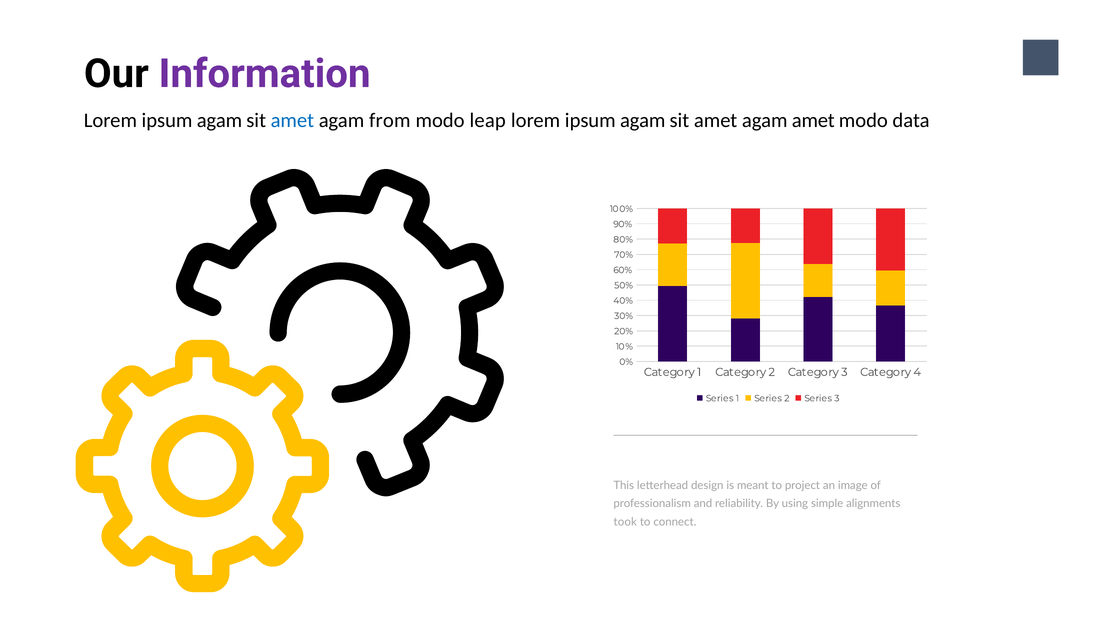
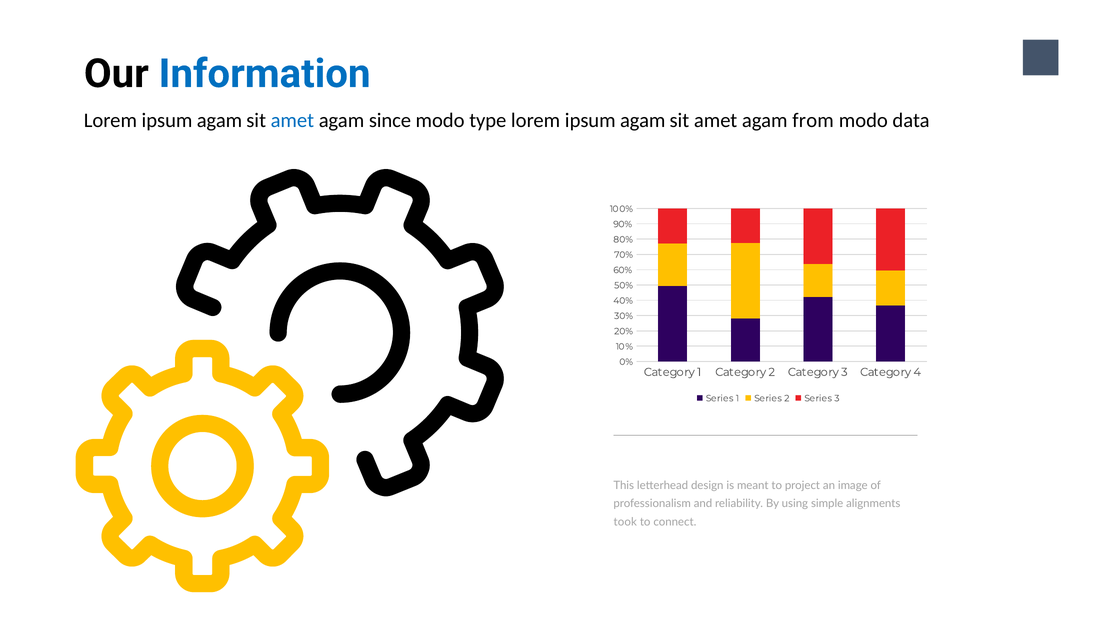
Information colour: purple -> blue
from: from -> since
leap: leap -> type
agam amet: amet -> from
